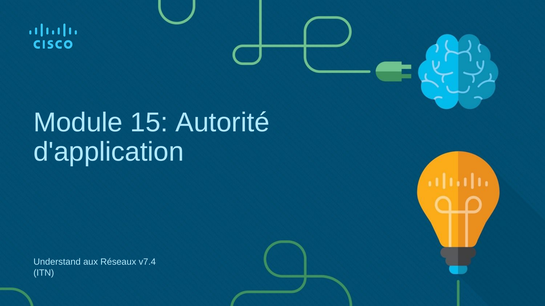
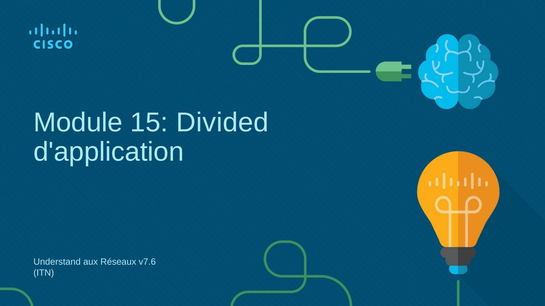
Autorité: Autorité -> Divided
v7.4: v7.4 -> v7.6
